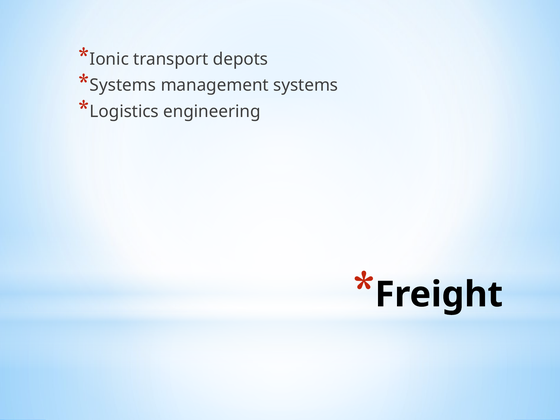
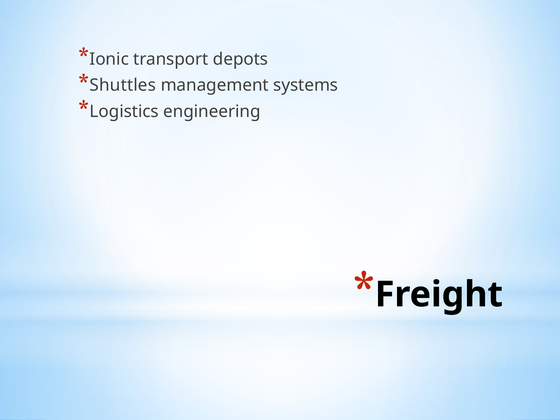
Systems at (123, 85): Systems -> Shuttles
